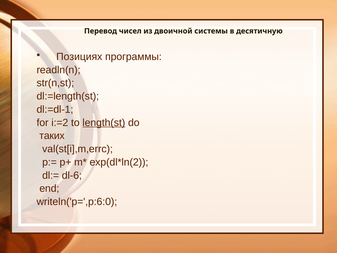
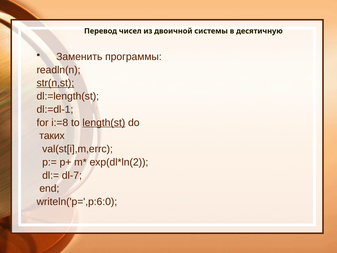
Позициях: Позициях -> Заменить
str(n,st underline: none -> present
i:=2: i:=2 -> i:=8
dl-6: dl-6 -> dl-7
